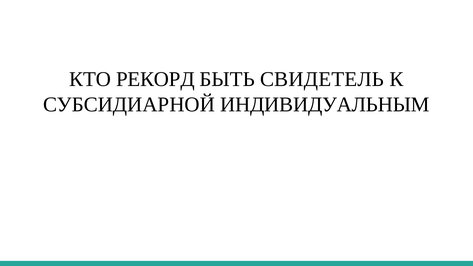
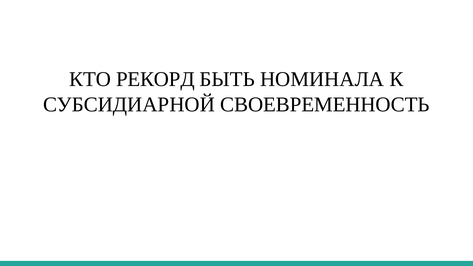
СВИДЕТЕЛЬ: СВИДЕТЕЛЬ -> НОМИНАЛА
ИНДИВИДУАЛЬНЫМ: ИНДИВИДУАЛЬНЫМ -> СВОЕВРЕМЕННОСТЬ
